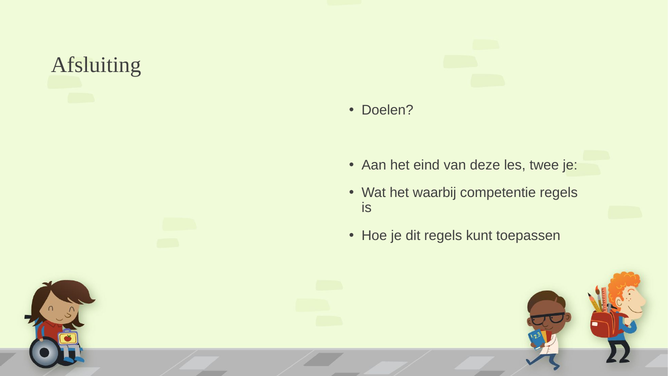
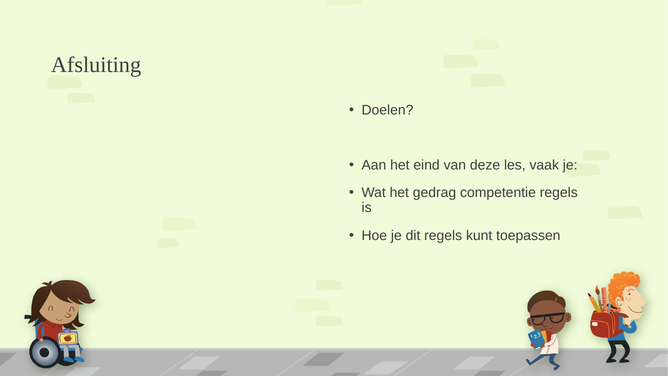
twee: twee -> vaak
waarbij: waarbij -> gedrag
